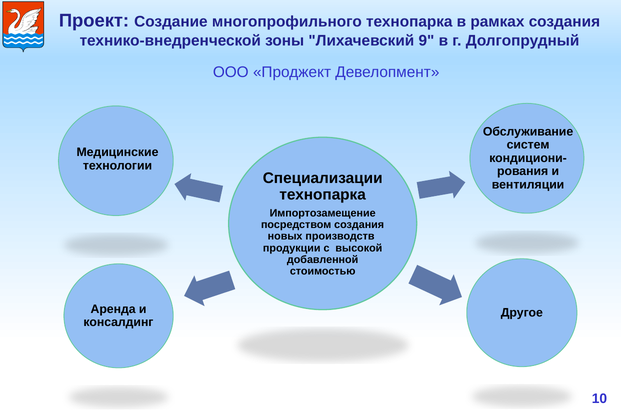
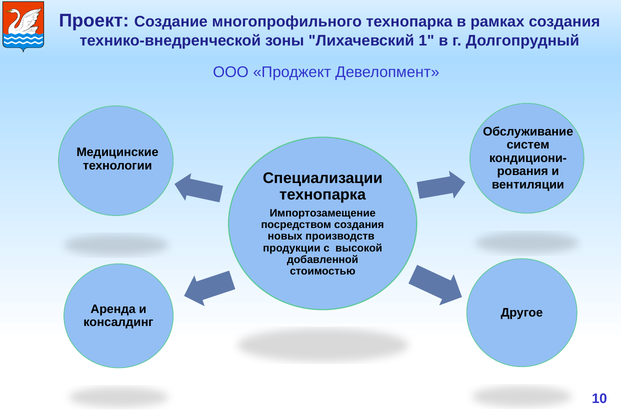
9: 9 -> 1
